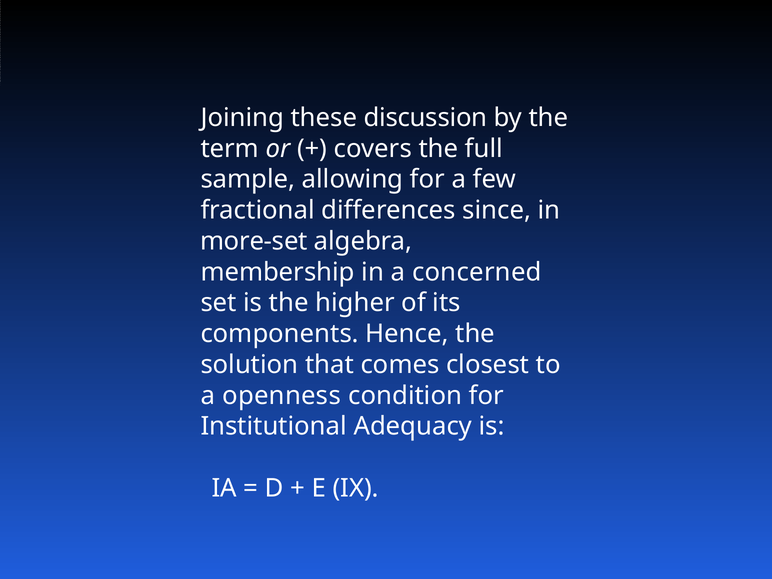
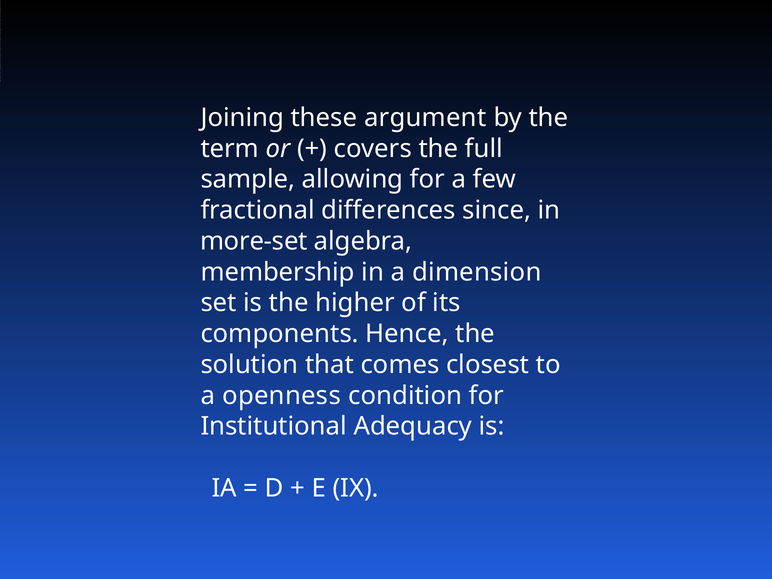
discussion: discussion -> argument
concerned: concerned -> dimension
